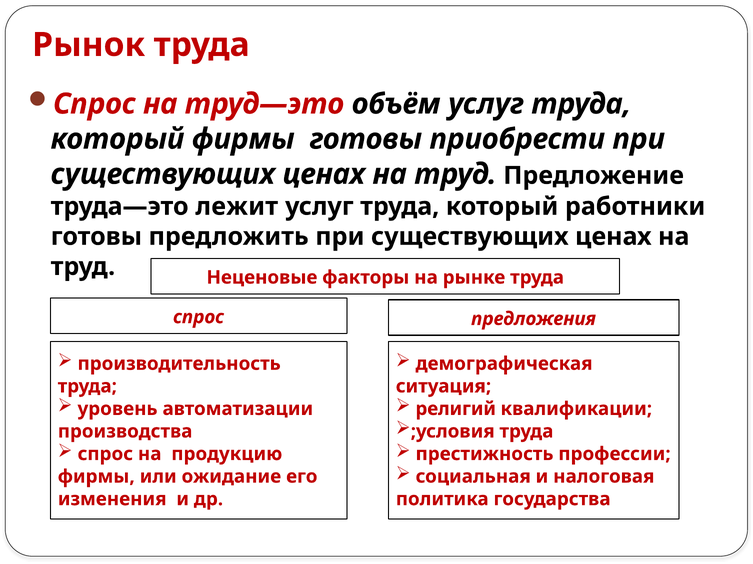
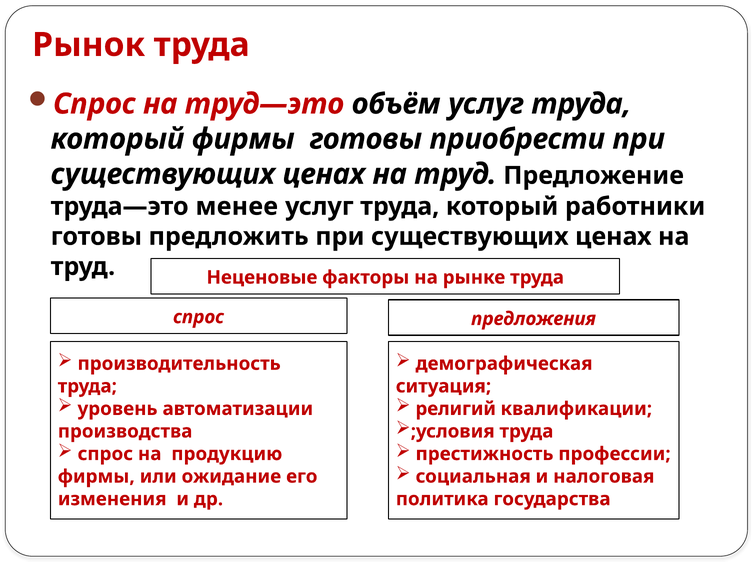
лежит: лежит -> менее
